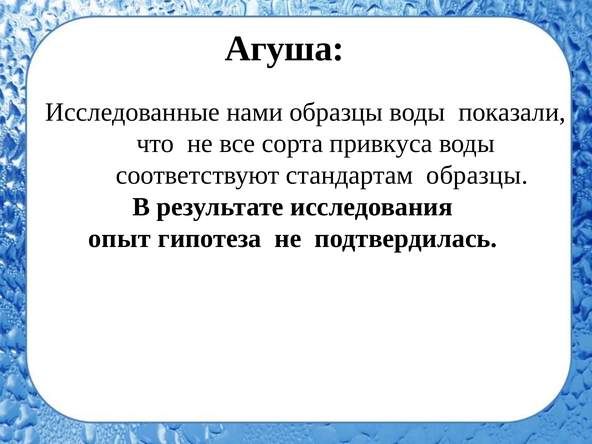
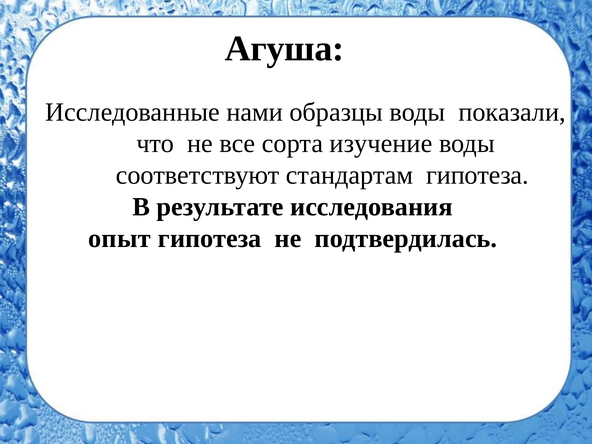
привкуса: привкуса -> изучение
стандартам образцы: образцы -> гипотеза
